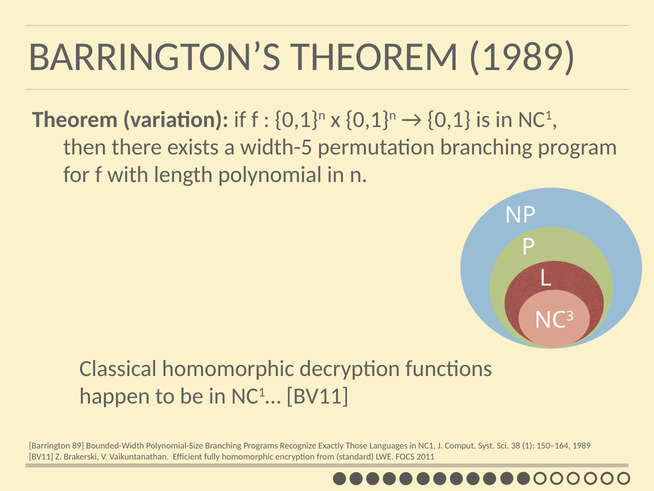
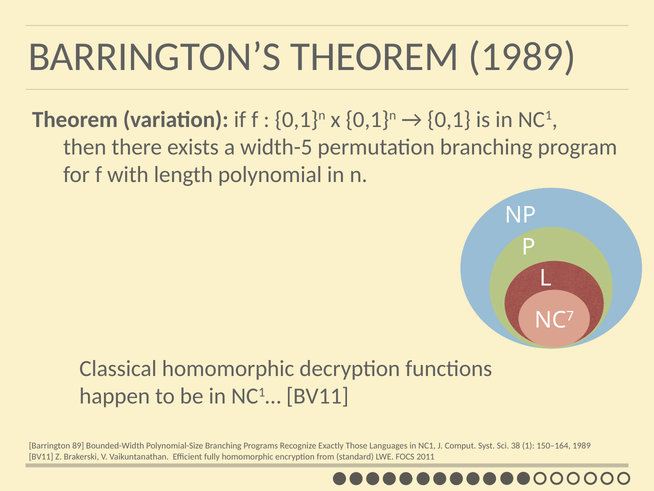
3: 3 -> 7
